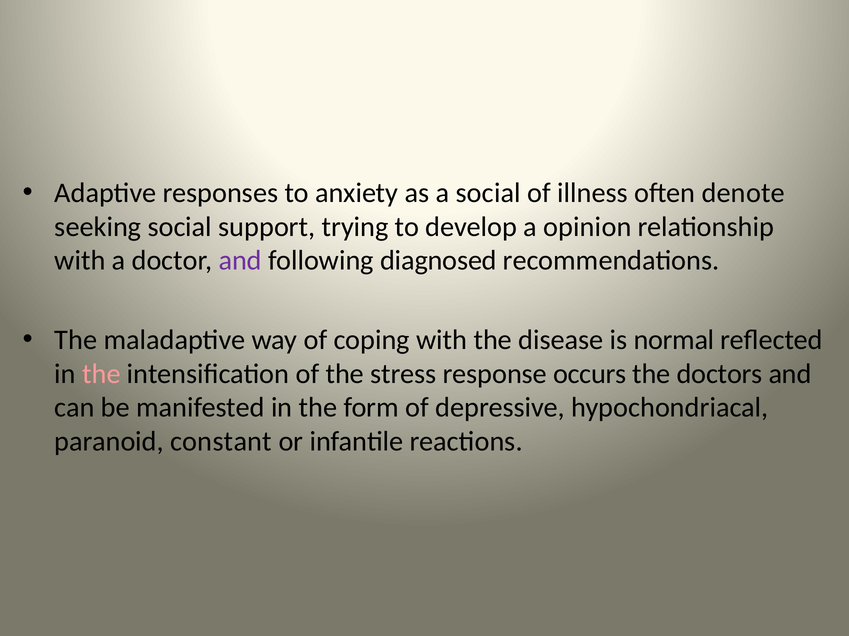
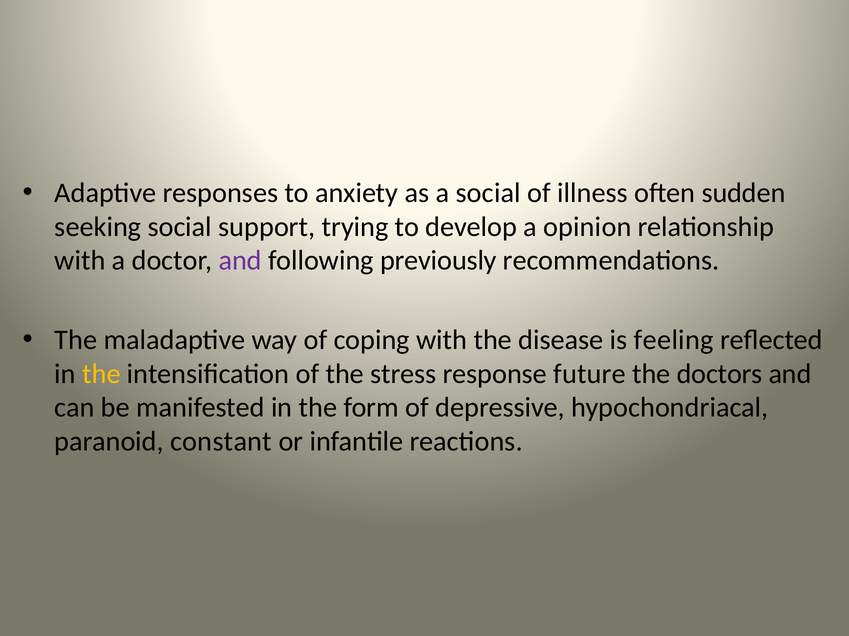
denote: denote -> sudden
diagnosed: diagnosed -> previously
normal: normal -> feeling
the at (101, 374) colour: pink -> yellow
occurs: occurs -> future
